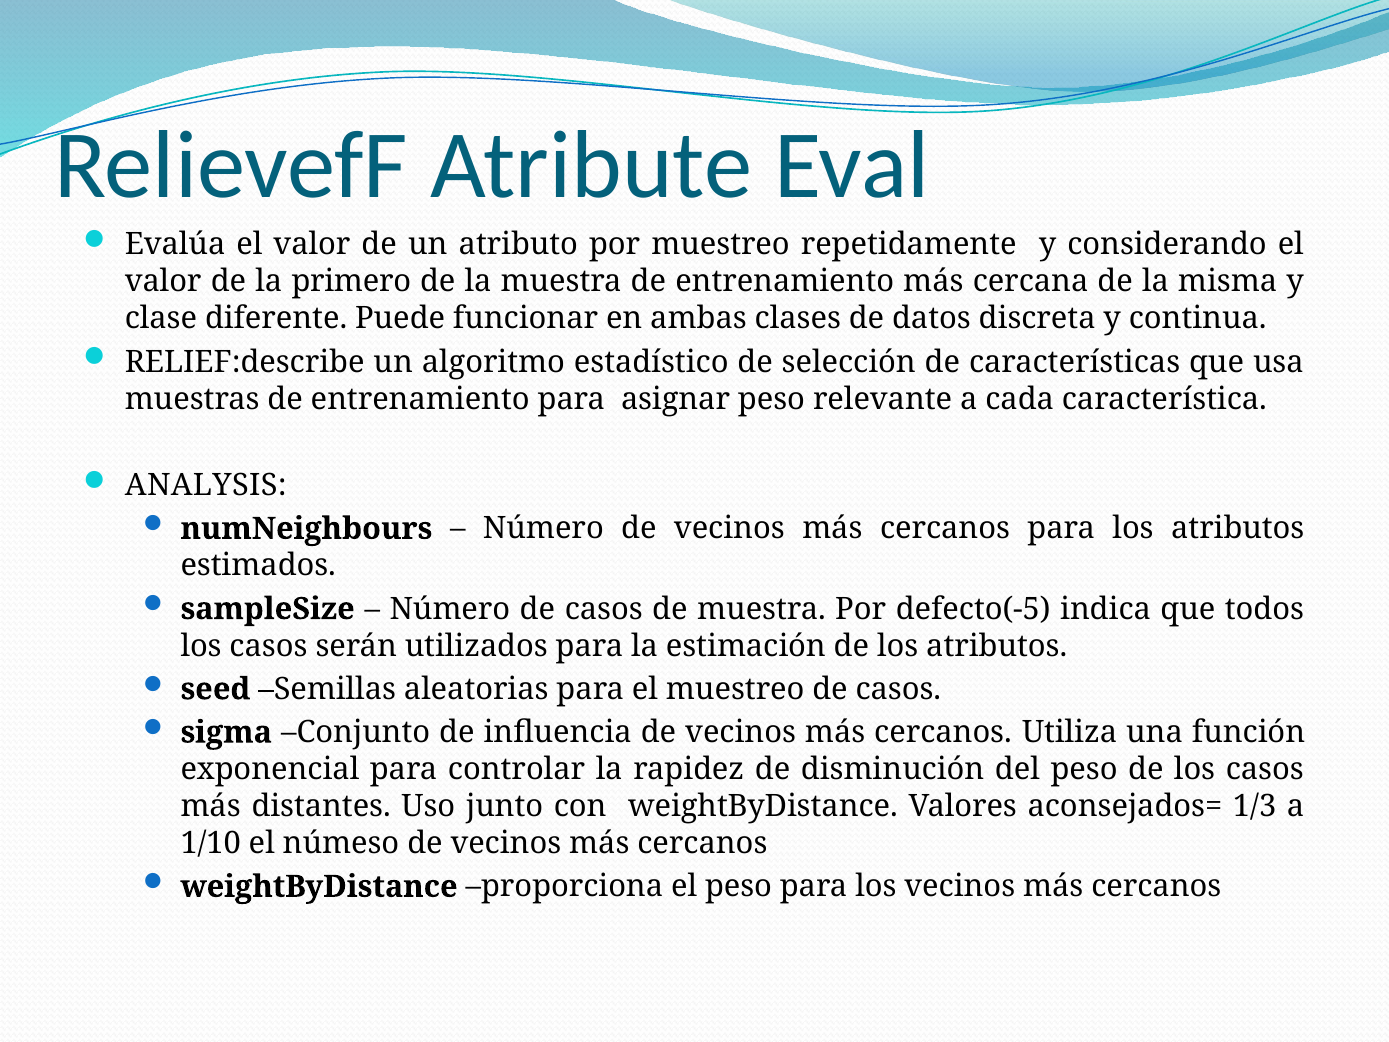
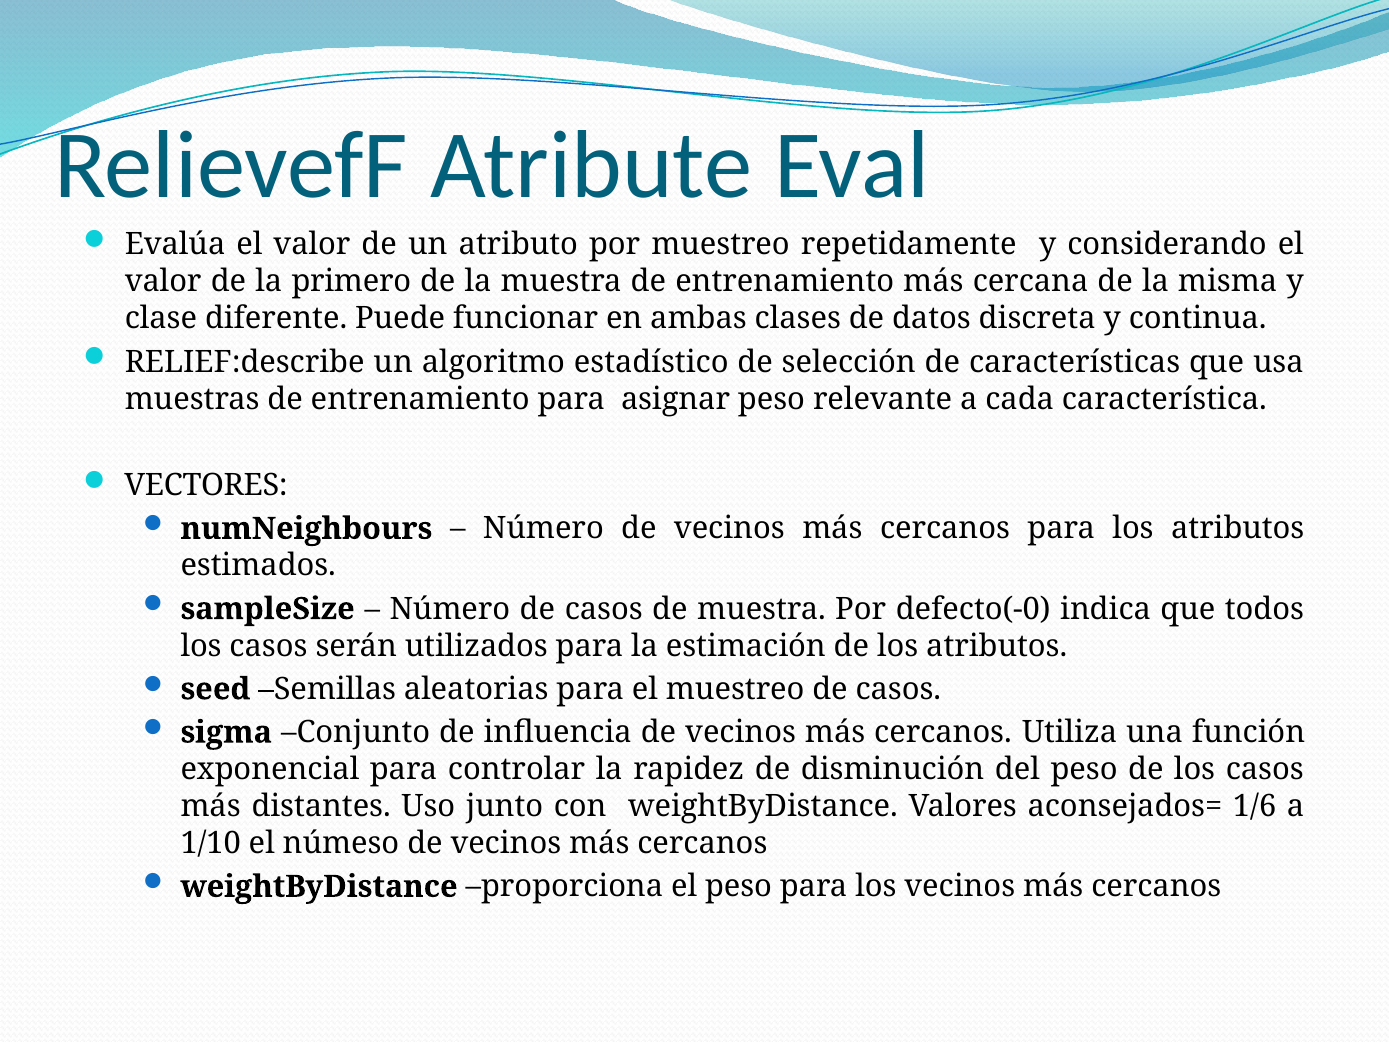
ANALYSIS: ANALYSIS -> VECTORES
defecto(-5: defecto(-5 -> defecto(-0
1/3: 1/3 -> 1/6
